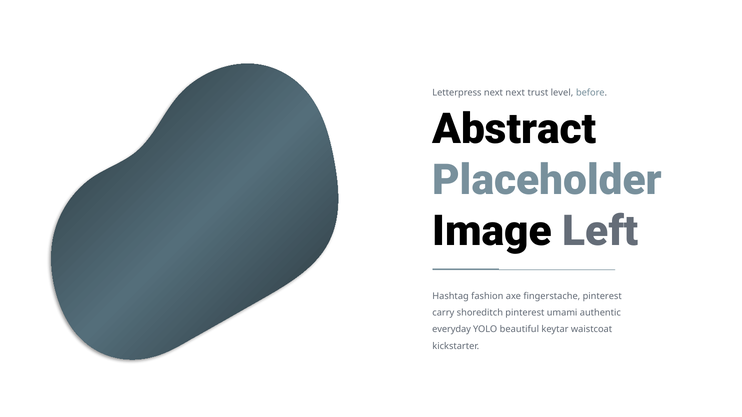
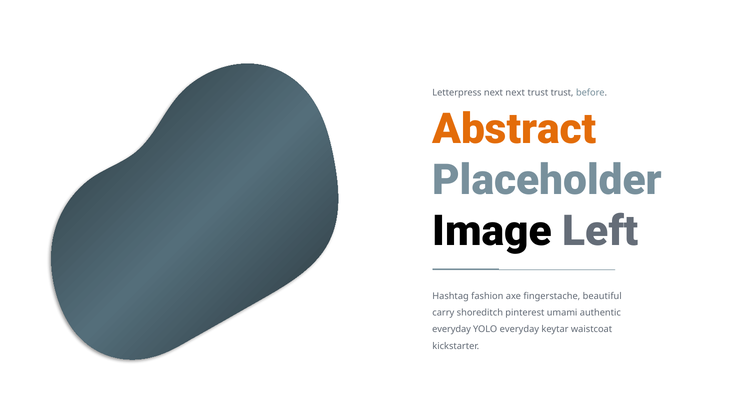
trust level: level -> trust
Abstract colour: black -> orange
fingerstache pinterest: pinterest -> beautiful
YOLO beautiful: beautiful -> everyday
